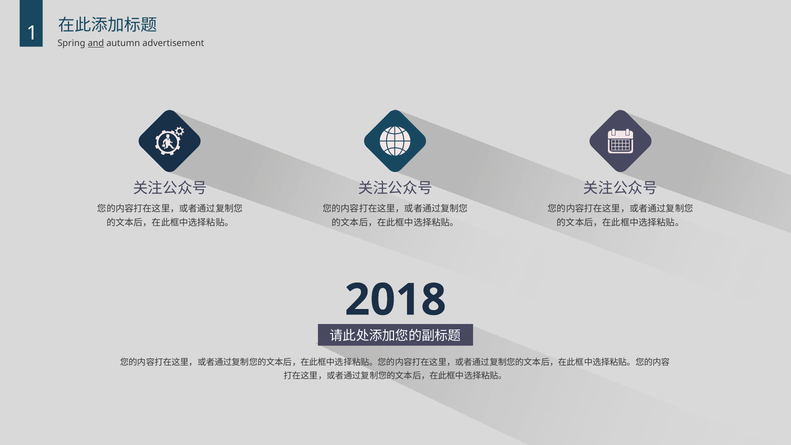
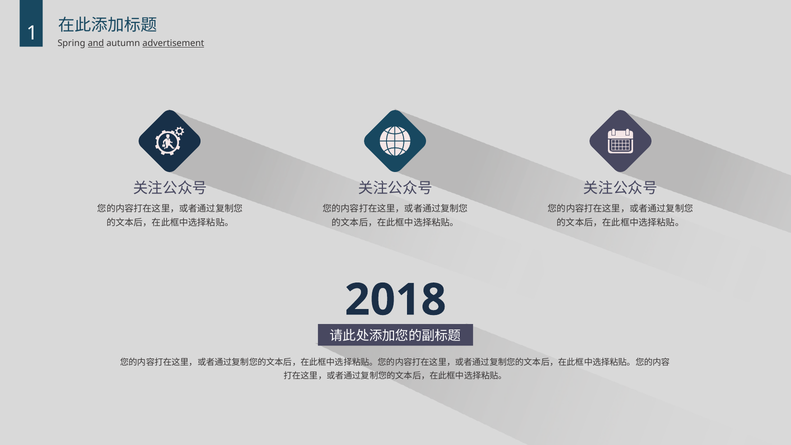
advertisement underline: none -> present
